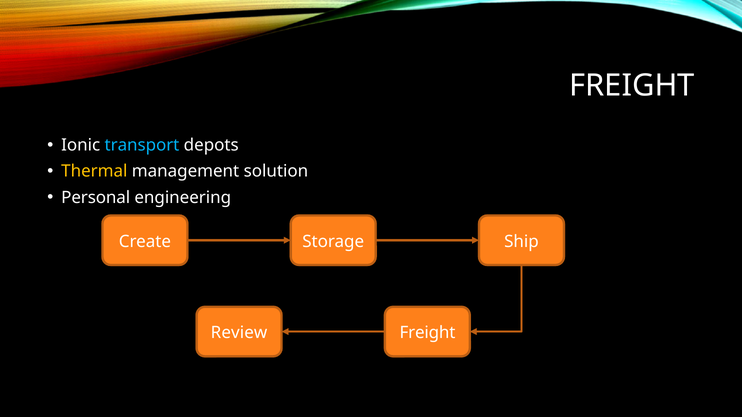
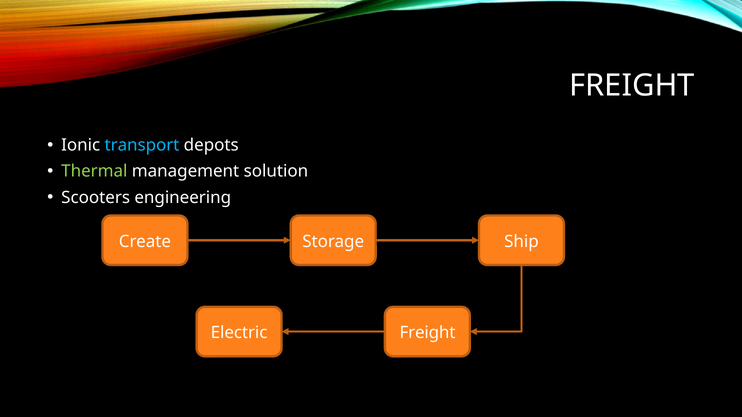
Thermal colour: yellow -> light green
Personal: Personal -> Scooters
Review: Review -> Electric
